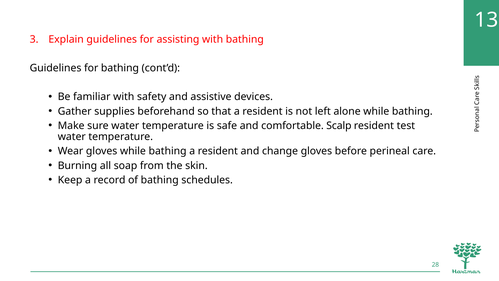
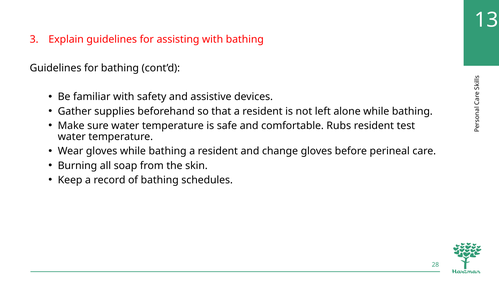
Scalp: Scalp -> Rubs
